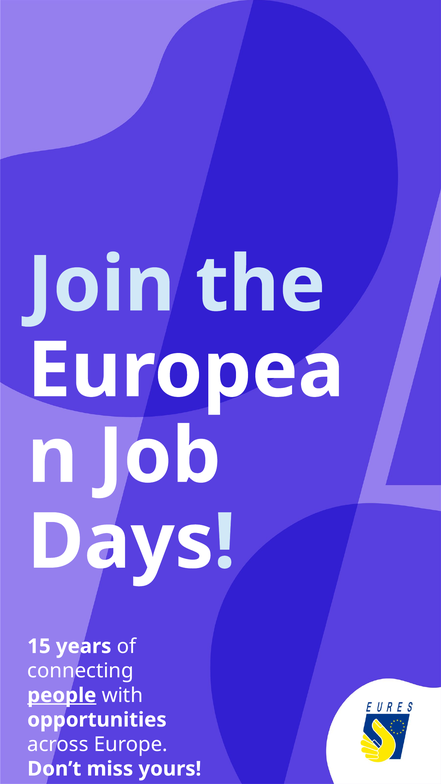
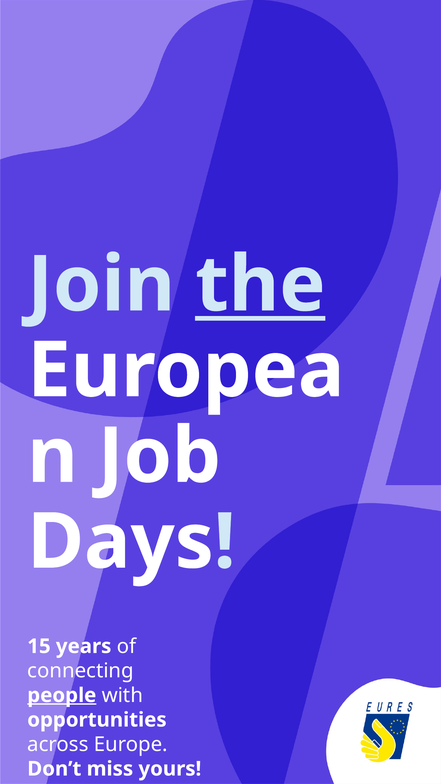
the underline: none -> present
